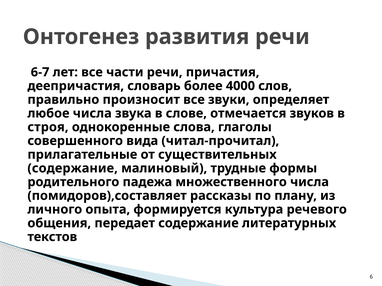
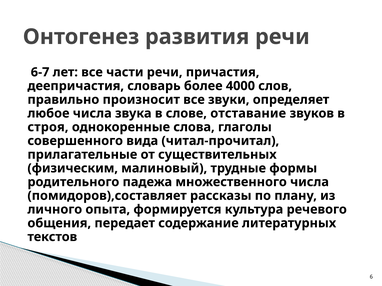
отмечается: отмечается -> отставание
содержание at (73, 169): содержание -> физическим
